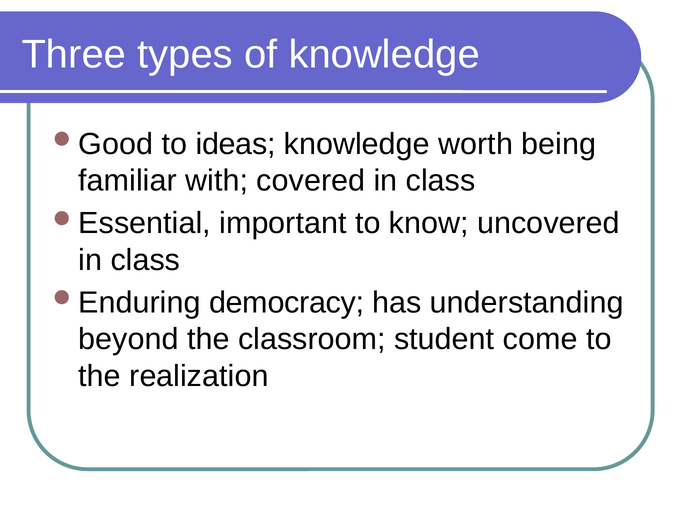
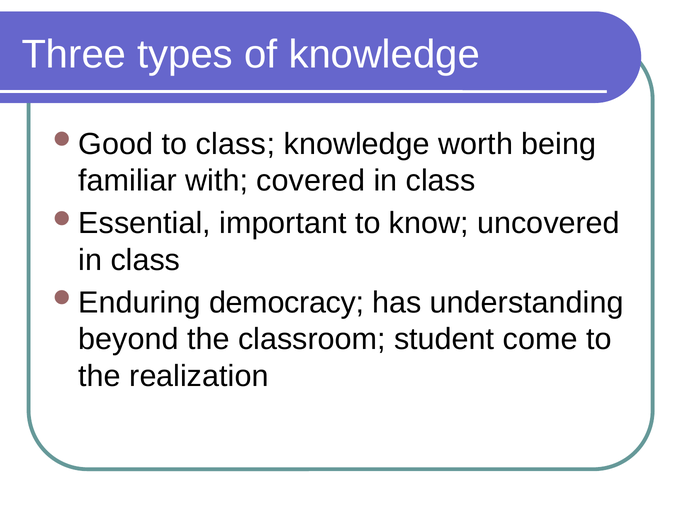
to ideas: ideas -> class
